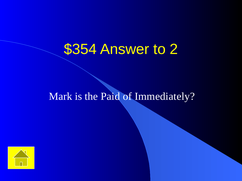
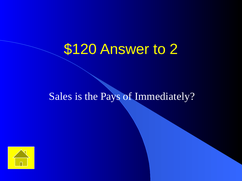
$354: $354 -> $120
Mark: Mark -> Sales
Paid: Paid -> Pays
